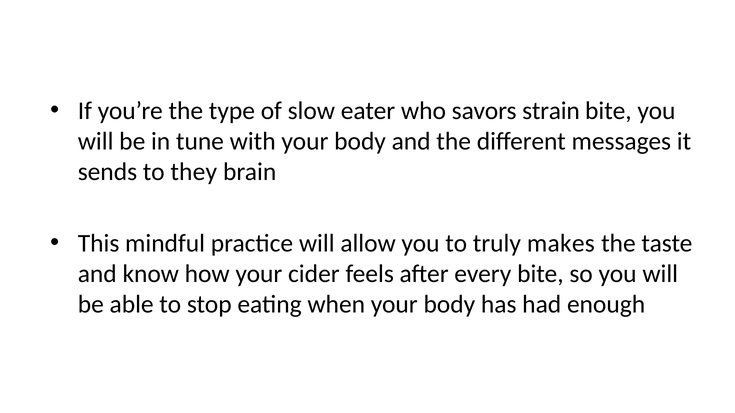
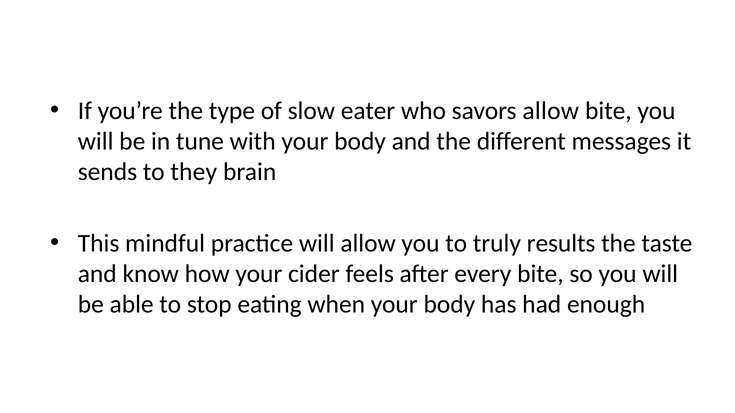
savors strain: strain -> allow
makes: makes -> results
